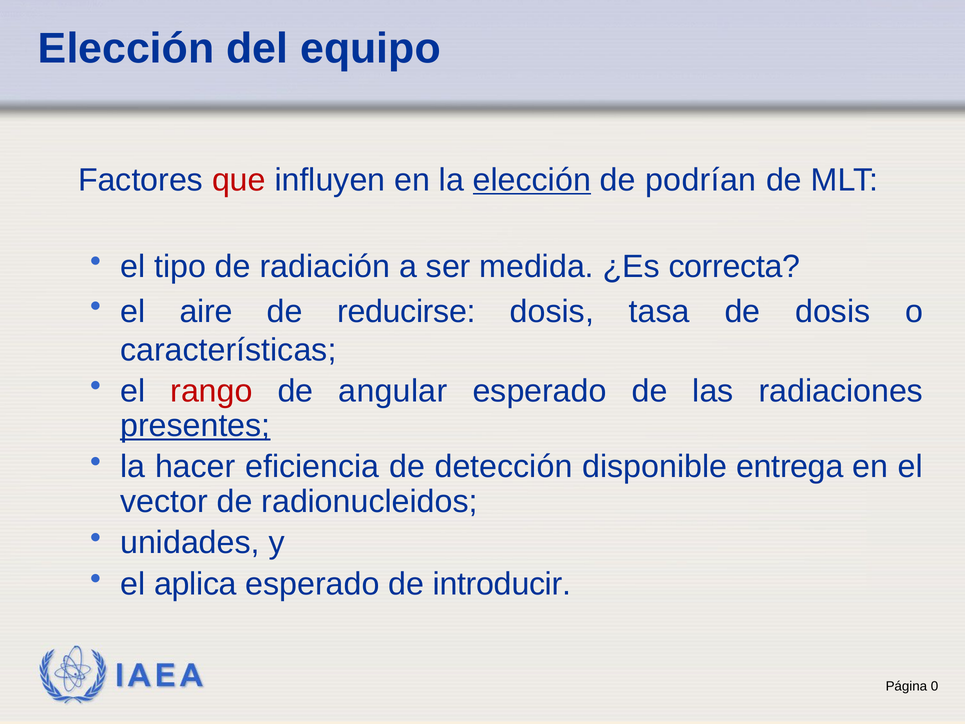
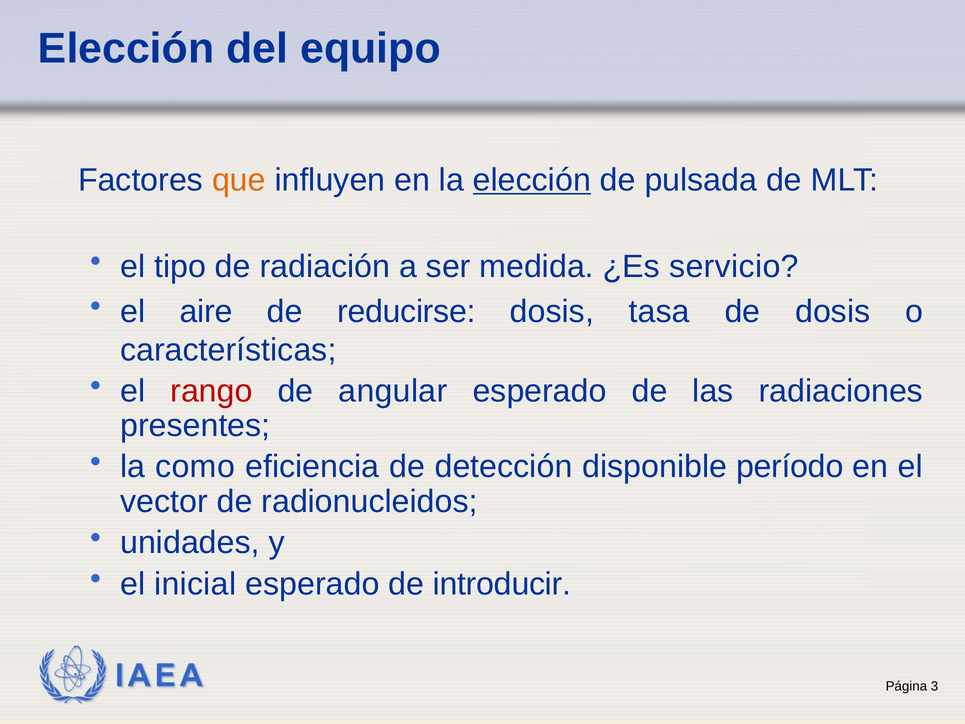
que colour: red -> orange
podrían: podrían -> pulsada
correcta: correcta -> servicio
presentes underline: present -> none
hacer: hacer -> como
entrega: entrega -> período
aplica: aplica -> inicial
0: 0 -> 3
